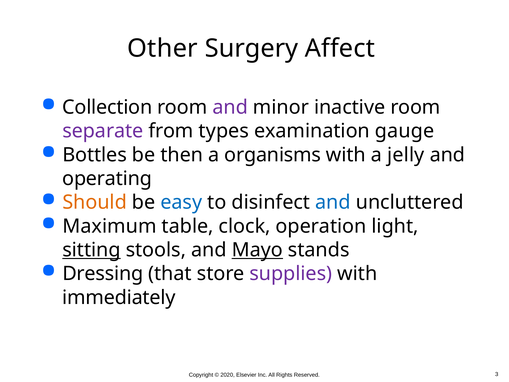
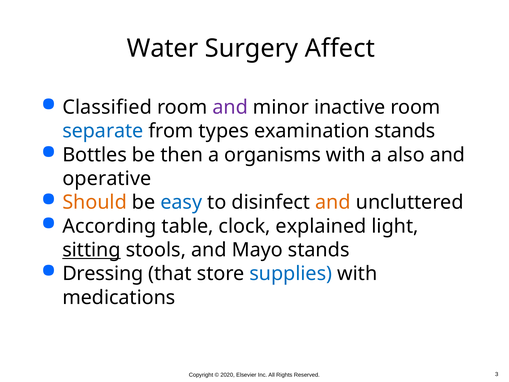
Other: Other -> Water
Collection: Collection -> Classified
separate colour: purple -> blue
examination gauge: gauge -> stands
jelly: jelly -> also
operating: operating -> operative
and at (333, 202) colour: blue -> orange
Maximum: Maximum -> According
operation: operation -> explained
Mayo underline: present -> none
supplies colour: purple -> blue
immediately: immediately -> medications
